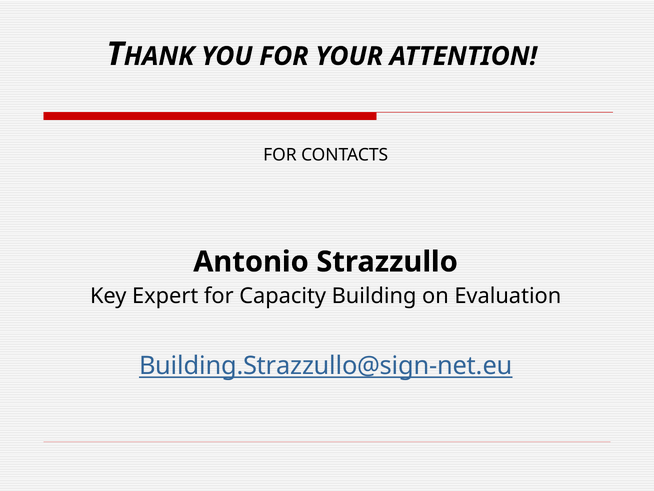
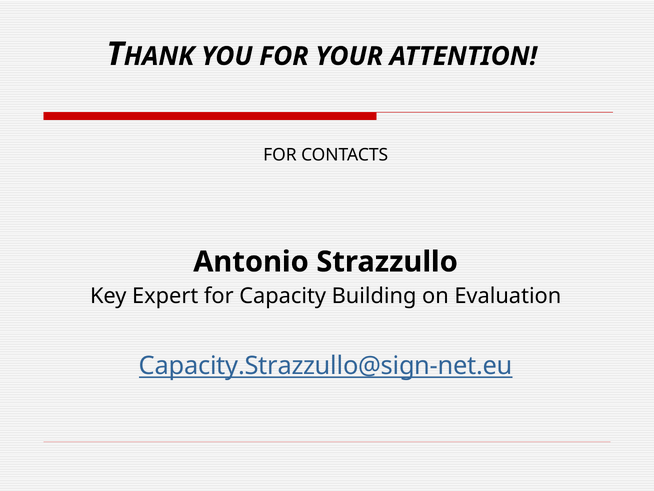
Building.Strazzullo@sign-net.eu: Building.Strazzullo@sign-net.eu -> Capacity.Strazzullo@sign-net.eu
